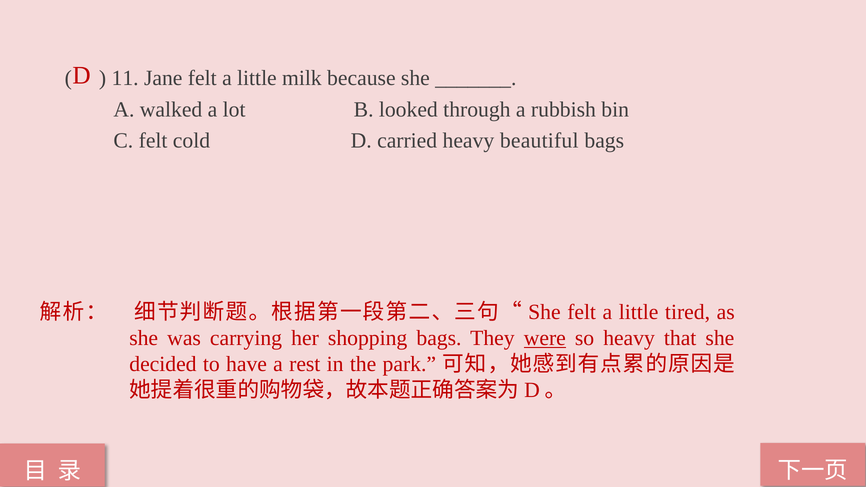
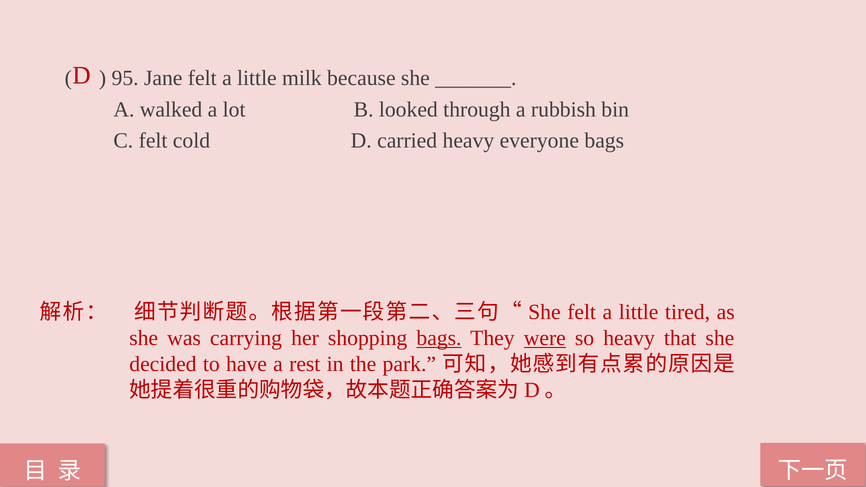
11: 11 -> 95
beautiful: beautiful -> everyone
bags at (439, 338) underline: none -> present
